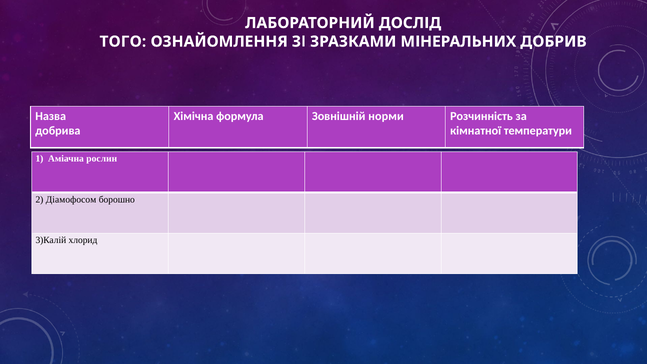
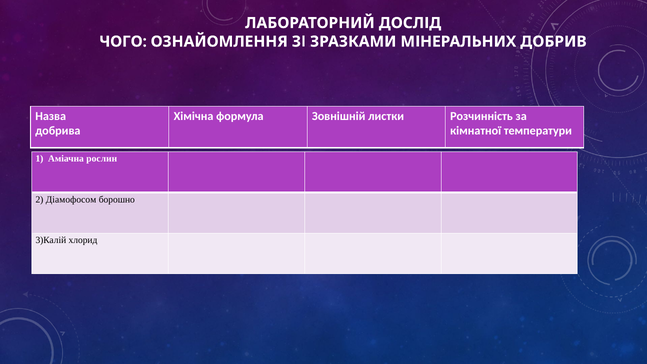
ТОГО: ТОГО -> ЧОГО
норми: норми -> листки
